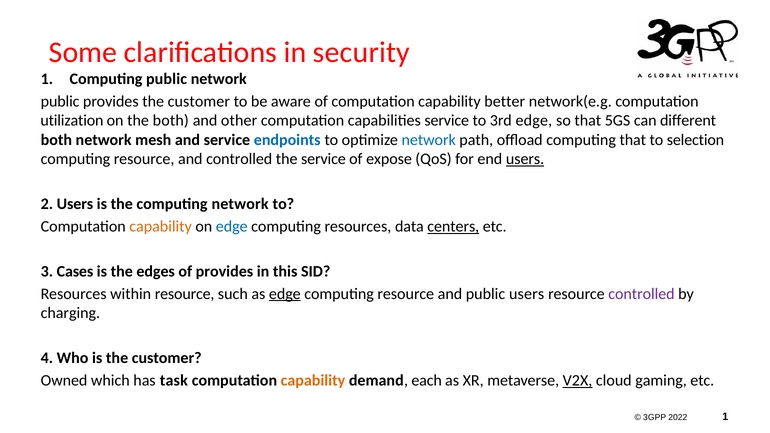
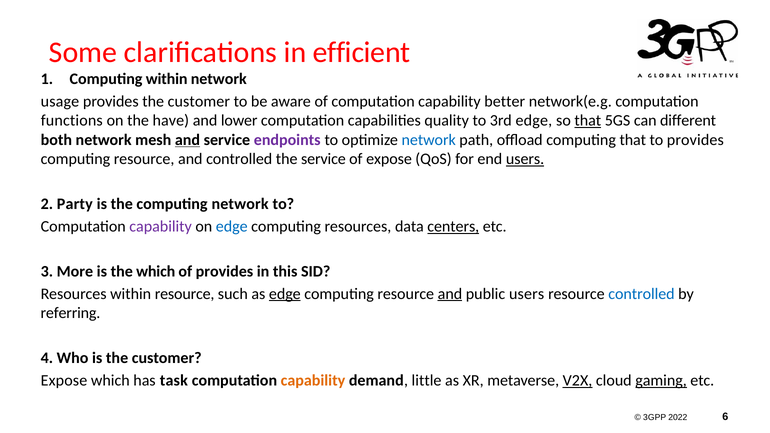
security: security -> efficient
Computing public: public -> within
public at (60, 101): public -> usage
utilization: utilization -> functions
the both: both -> have
other: other -> lower
capabilities service: service -> quality
that at (588, 121) underline: none -> present
and at (187, 140) underline: none -> present
endpoints colour: blue -> purple
to selection: selection -> provides
2 Users: Users -> Party
capability at (161, 227) colour: orange -> purple
Cases: Cases -> More
the edges: edges -> which
and at (450, 294) underline: none -> present
controlled at (641, 294) colour: purple -> blue
charging: charging -> referring
Owned at (64, 381): Owned -> Expose
each: each -> little
gaming underline: none -> present
1 at (725, 417): 1 -> 6
